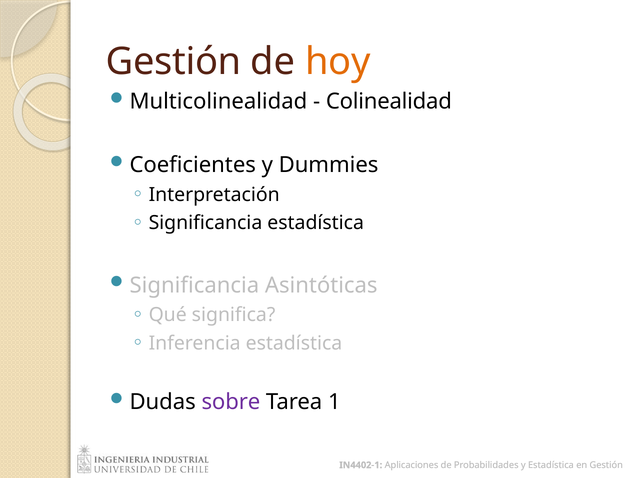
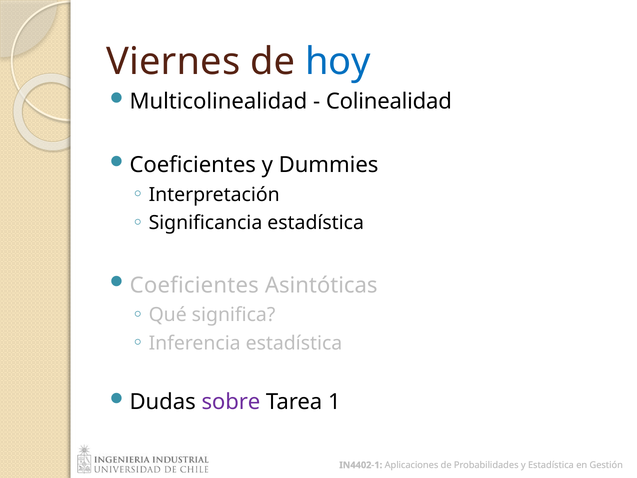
Gestión at (174, 62): Gestión -> Viernes
hoy colour: orange -> blue
Significancia at (194, 285): Significancia -> Coeficientes
